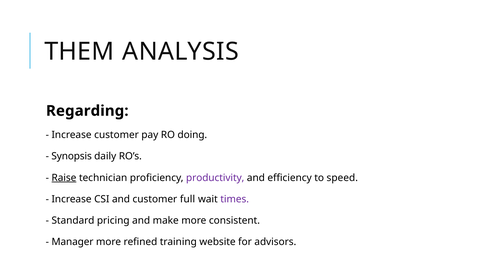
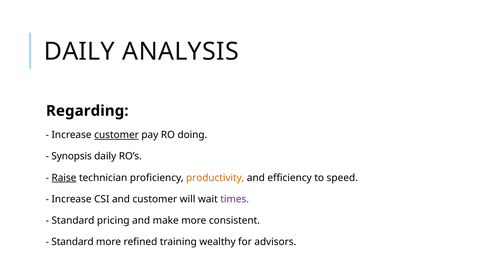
THEM at (79, 52): THEM -> DAILY
customer at (117, 135) underline: none -> present
productivity colour: purple -> orange
full: full -> will
Manager at (73, 242): Manager -> Standard
website: website -> wealthy
